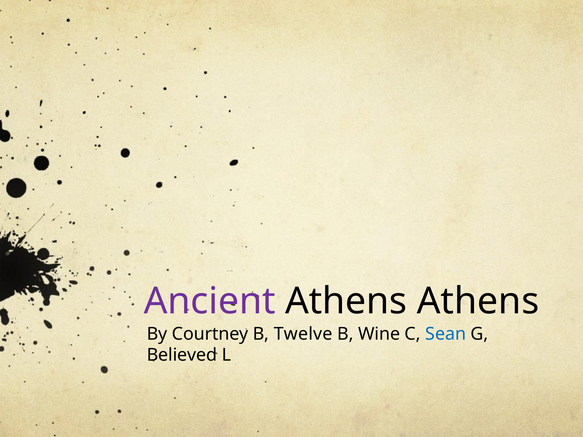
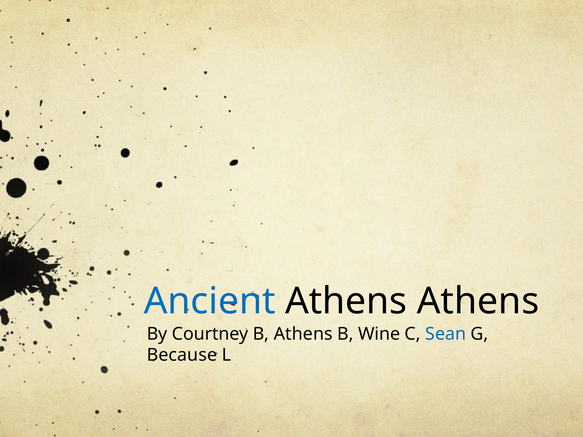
Ancient colour: purple -> blue
B Twelve: Twelve -> Athens
Believed: Believed -> Because
